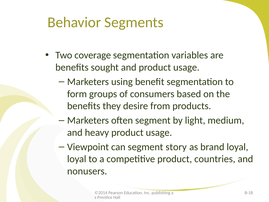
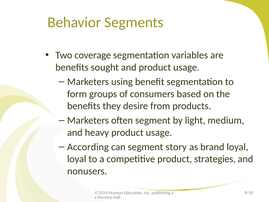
Viewpoint: Viewpoint -> According
countries: countries -> strategies
